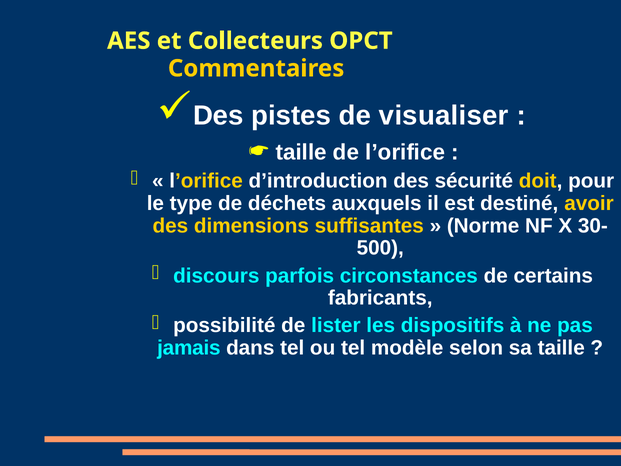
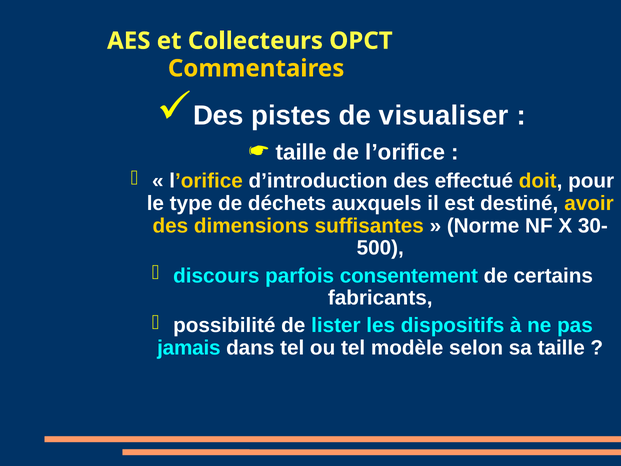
sécurité: sécurité -> effectué
circonstances: circonstances -> consentement
